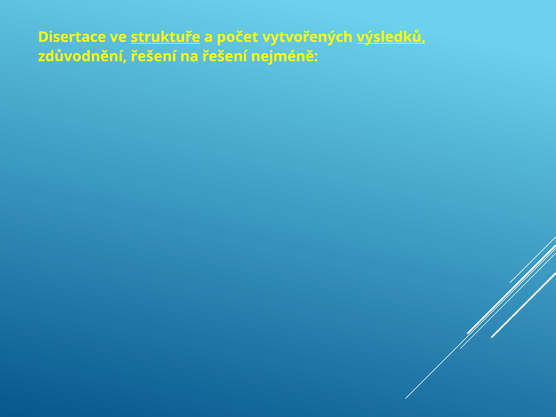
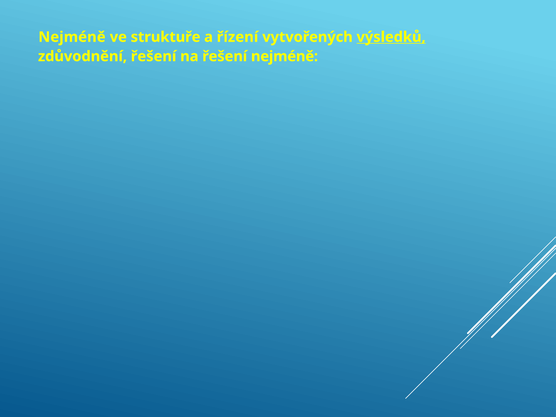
Disertace at (72, 37): Disertace -> Nejméně
struktuře underline: present -> none
počet: počet -> řízení
